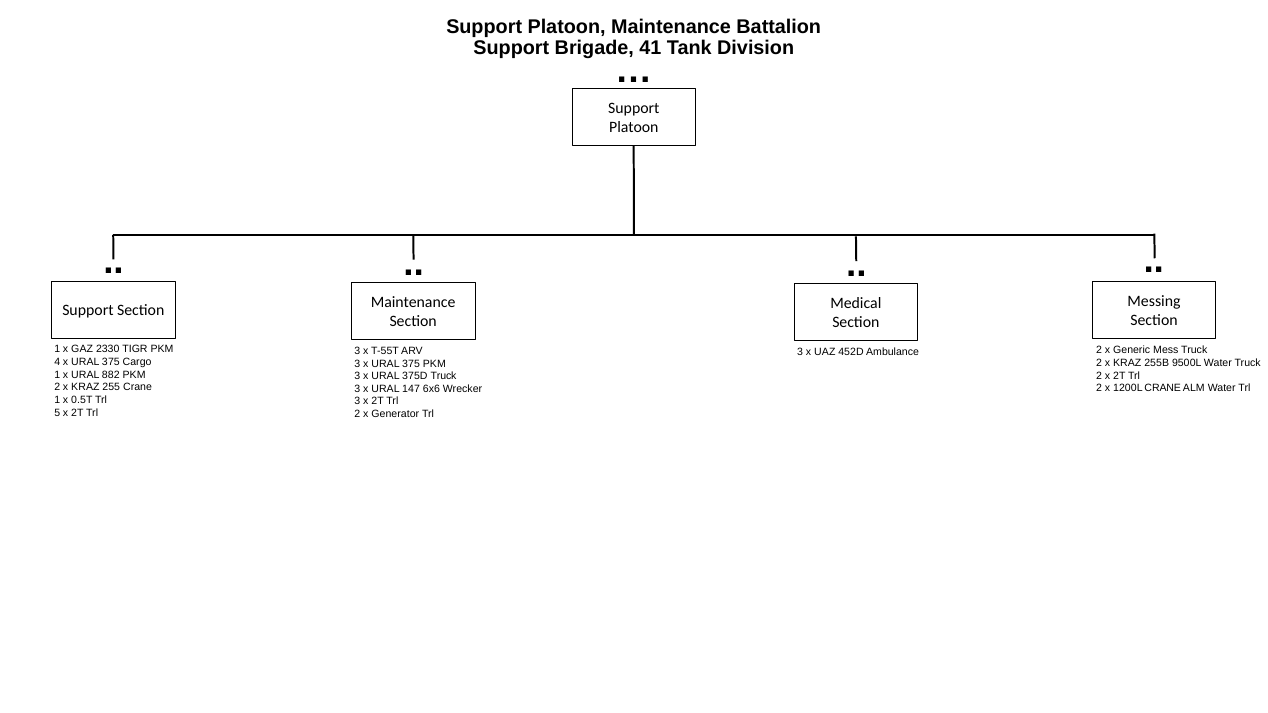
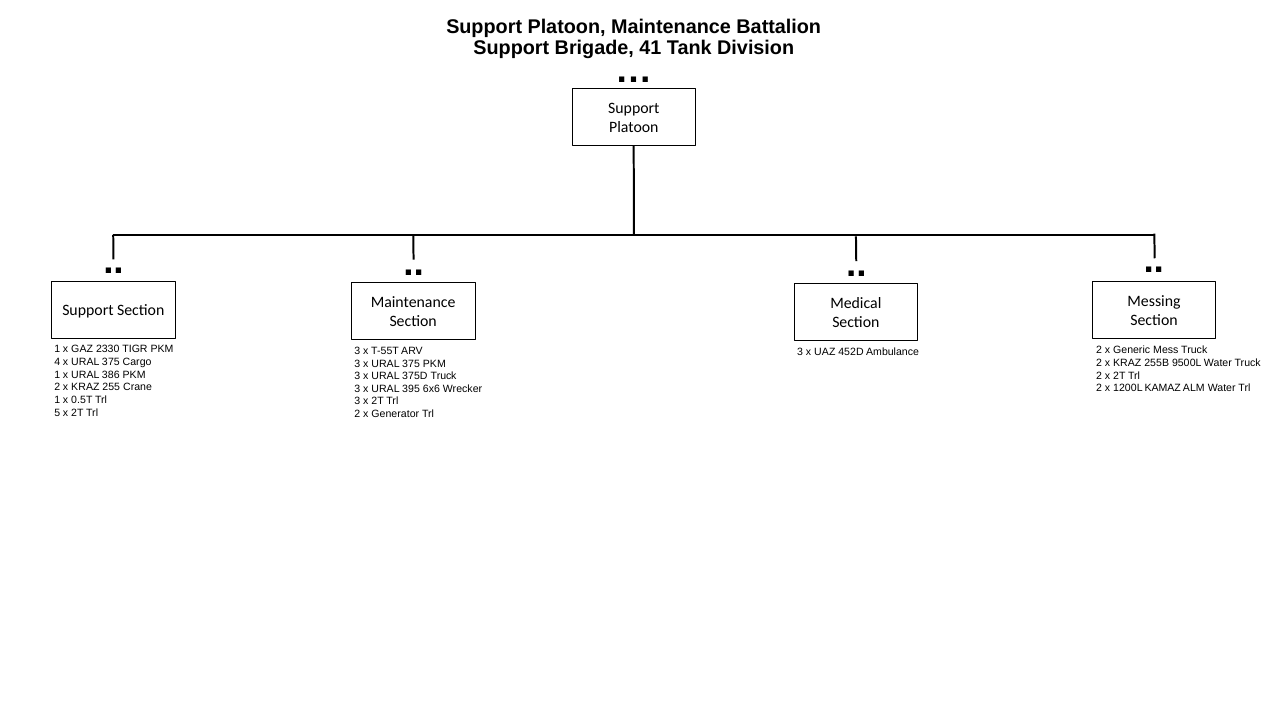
882: 882 -> 386
1200L CRANE: CRANE -> KAMAZ
147: 147 -> 395
